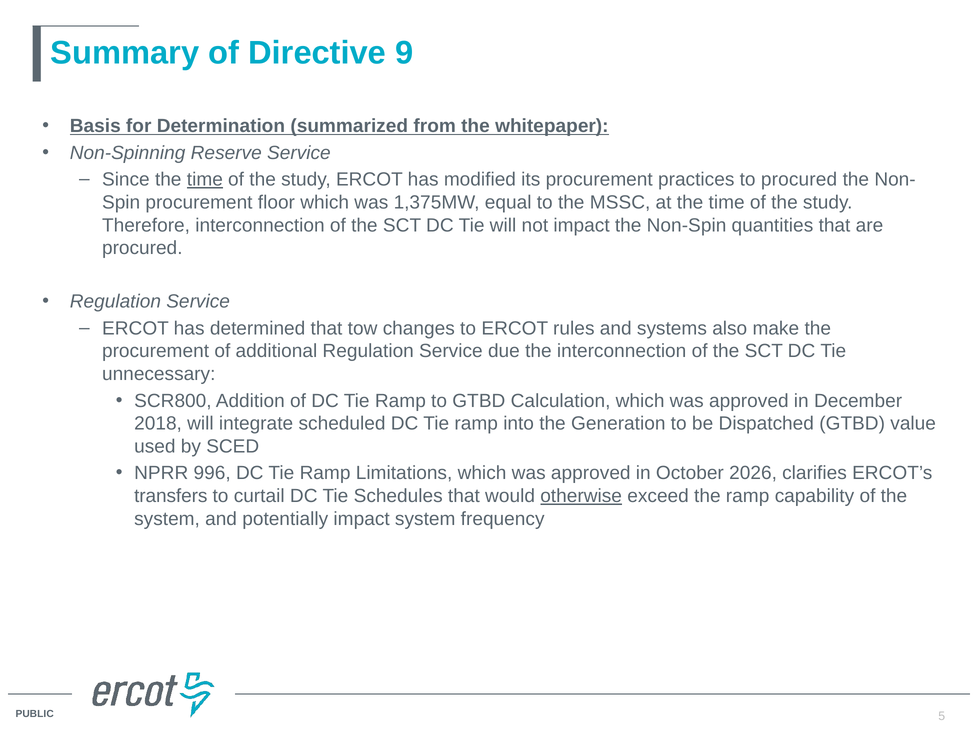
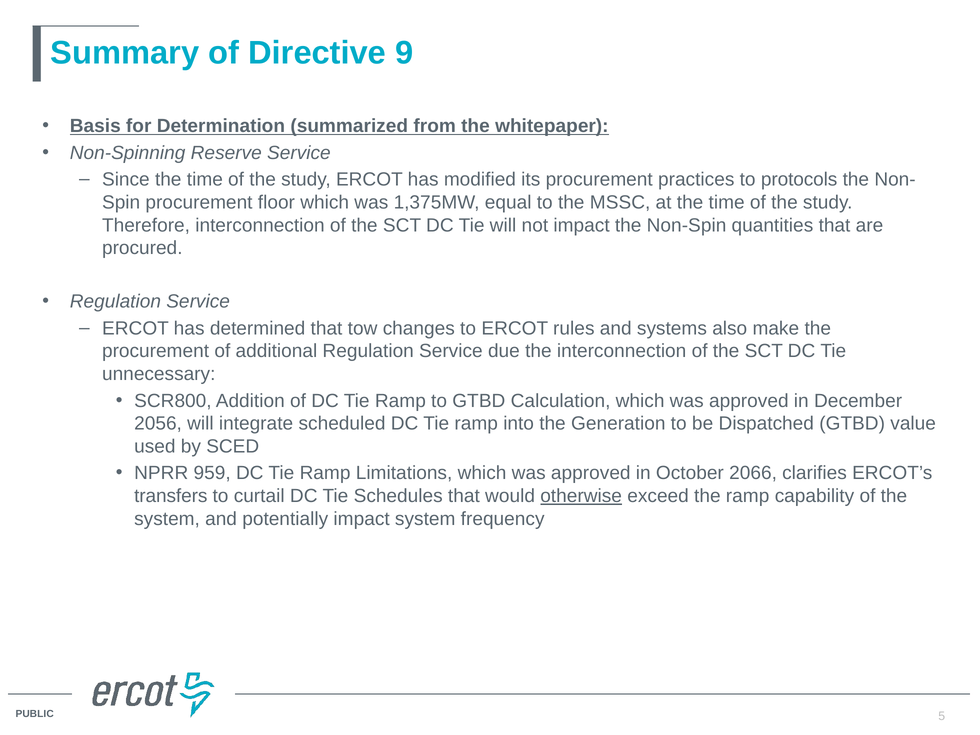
time at (205, 180) underline: present -> none
to procured: procured -> protocols
2018: 2018 -> 2056
996: 996 -> 959
2026: 2026 -> 2066
